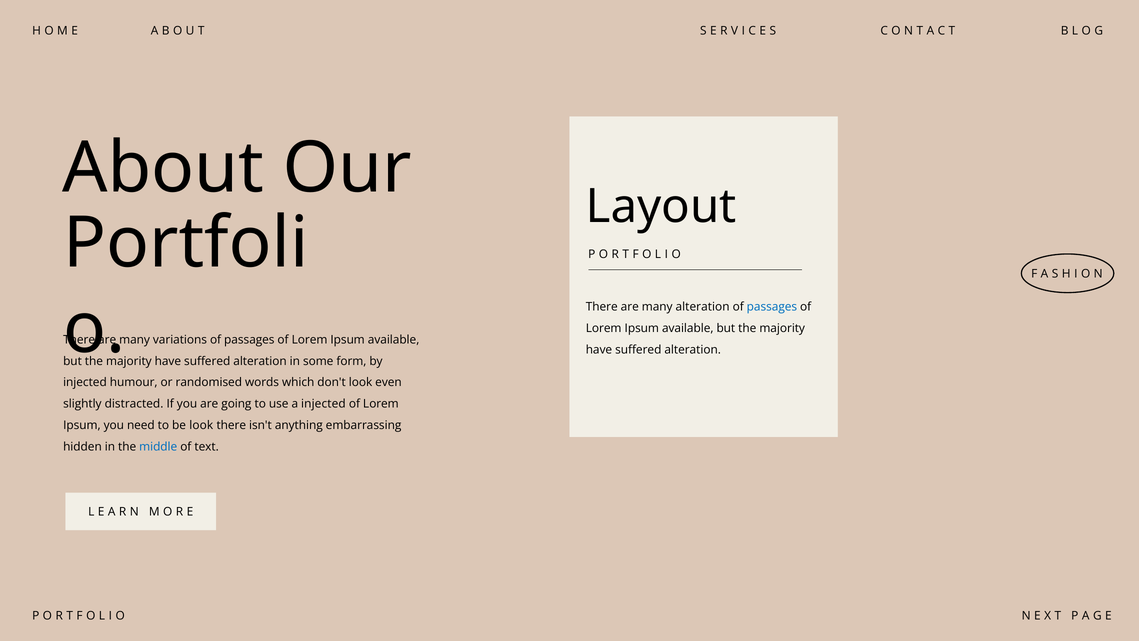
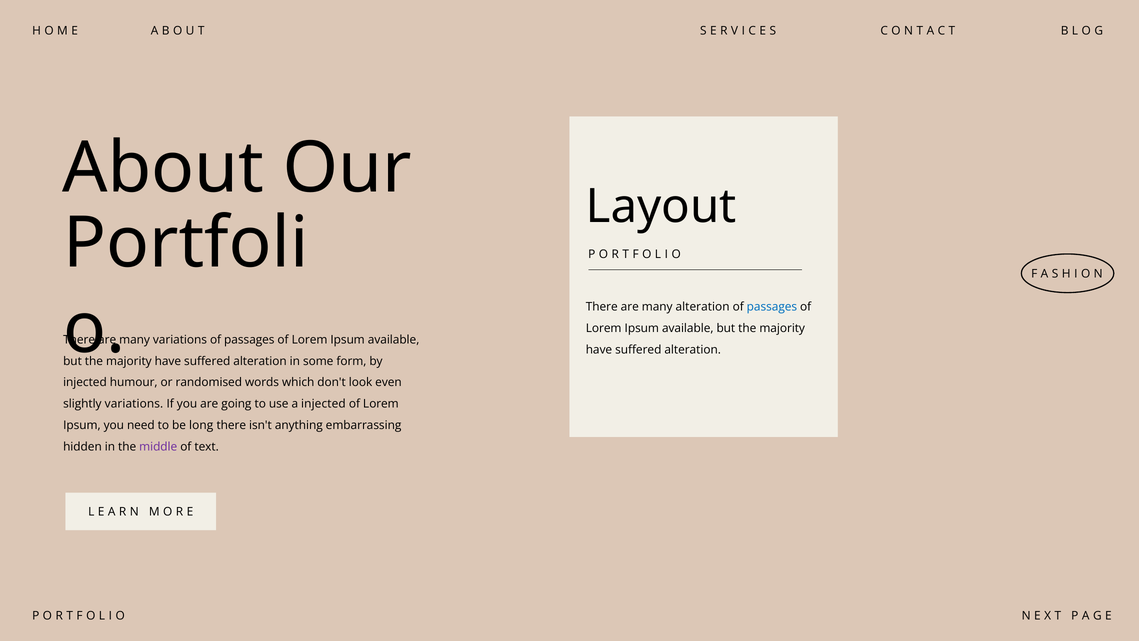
slightly distracted: distracted -> variations
be look: look -> long
middle colour: blue -> purple
